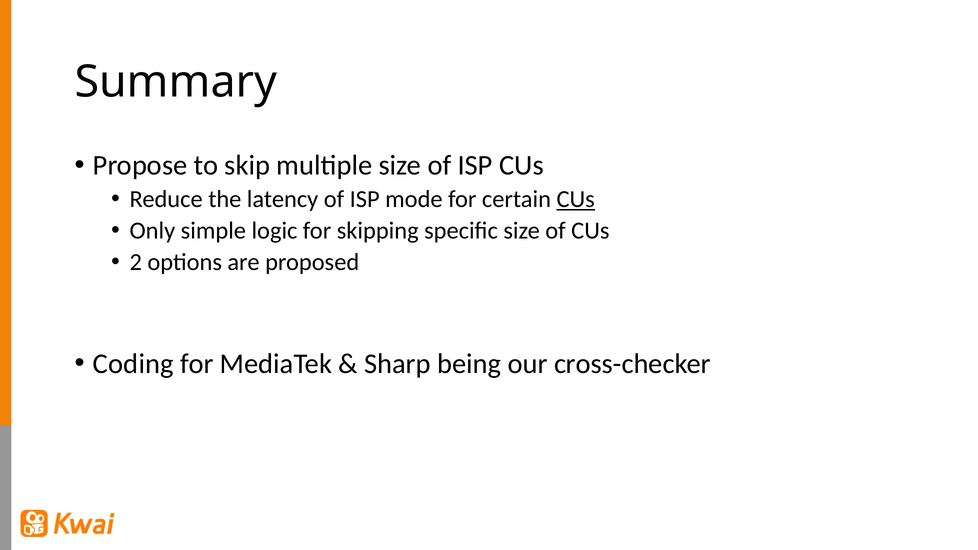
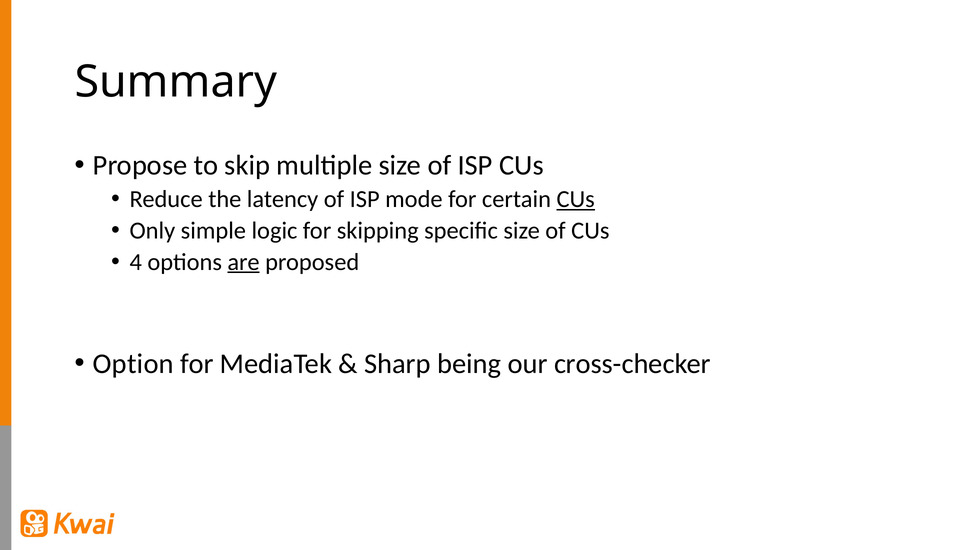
2: 2 -> 4
are underline: none -> present
Coding: Coding -> Option
